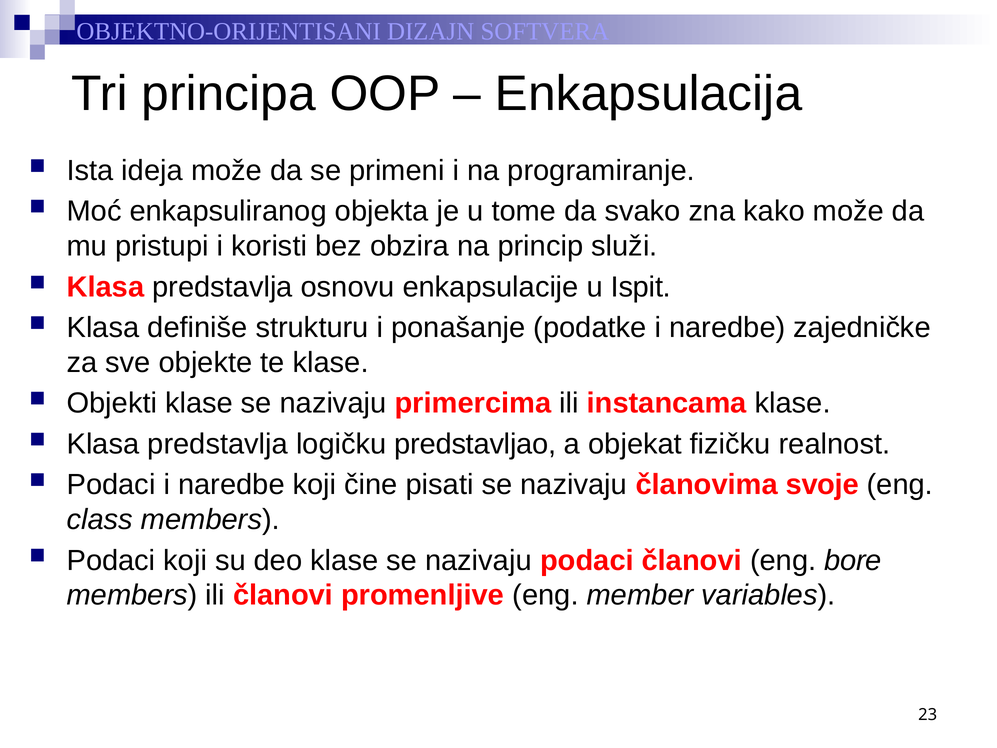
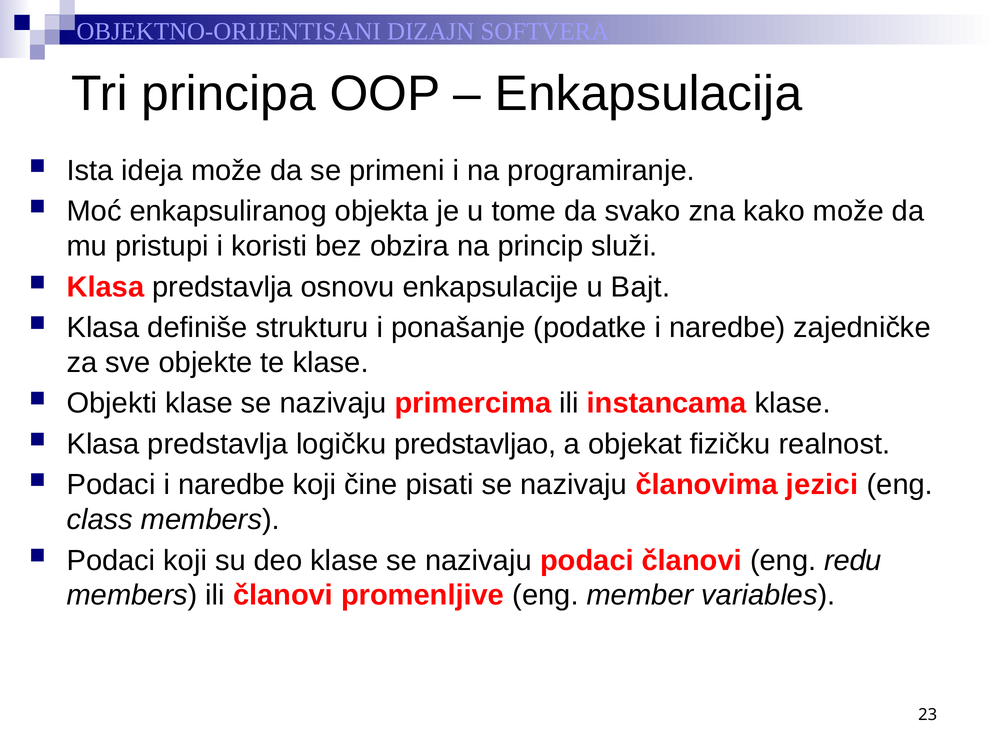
Ispit: Ispit -> Bajt
svoje: svoje -> jezici
bore: bore -> redu
